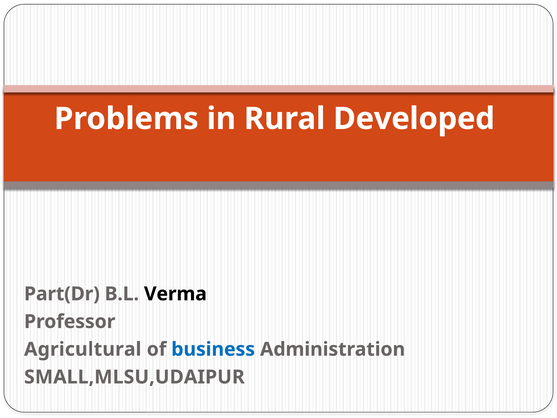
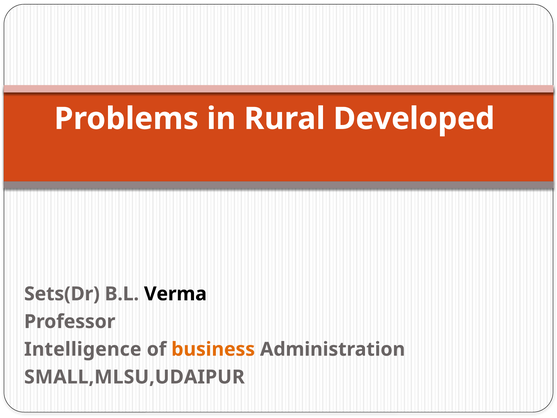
Part(Dr: Part(Dr -> Sets(Dr
Agricultural: Agricultural -> Intelligence
business colour: blue -> orange
